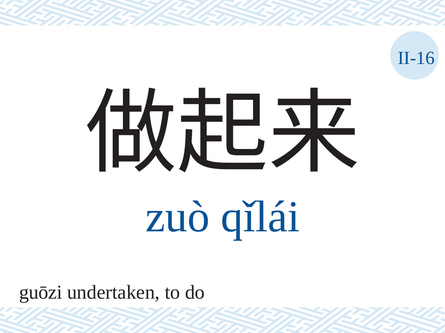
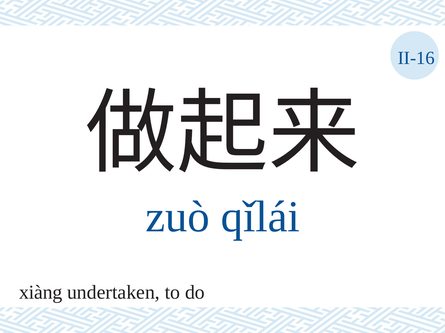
guōzi: guōzi -> xiàng
